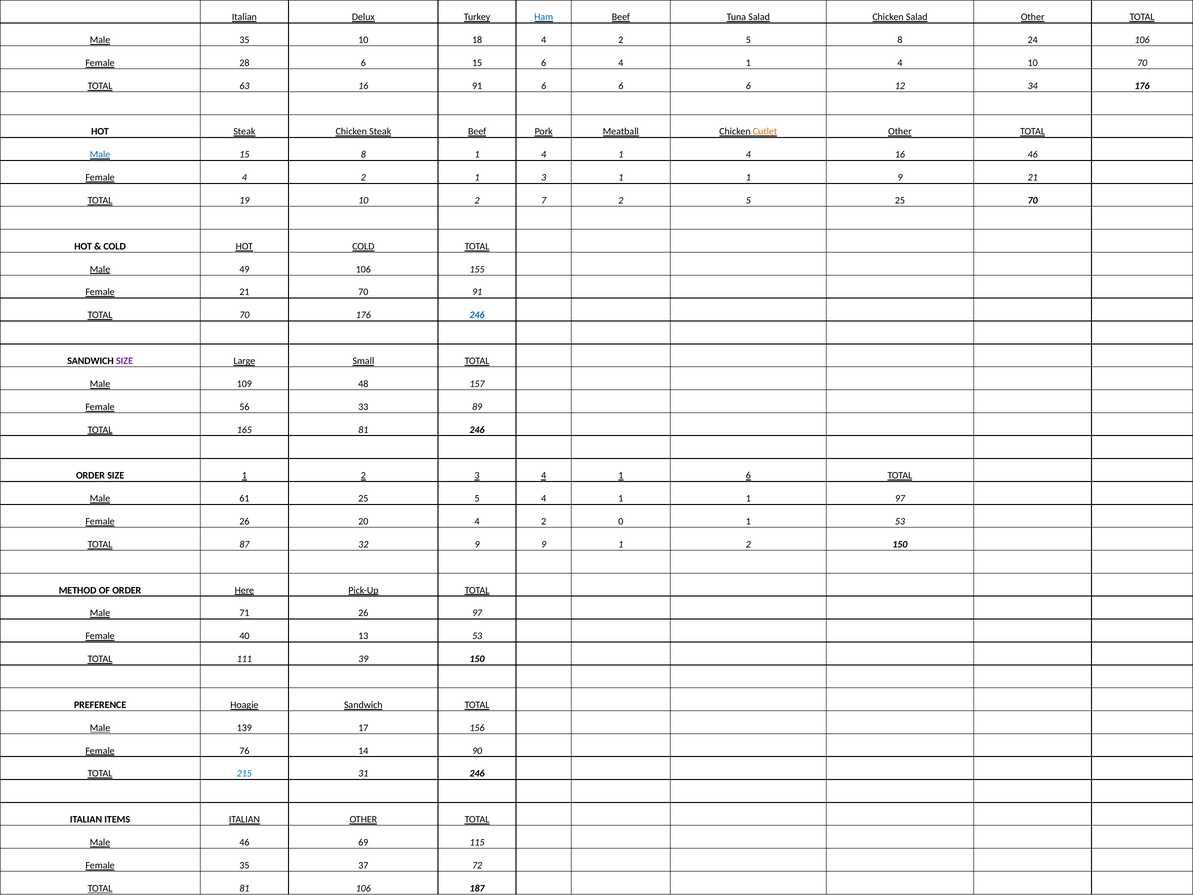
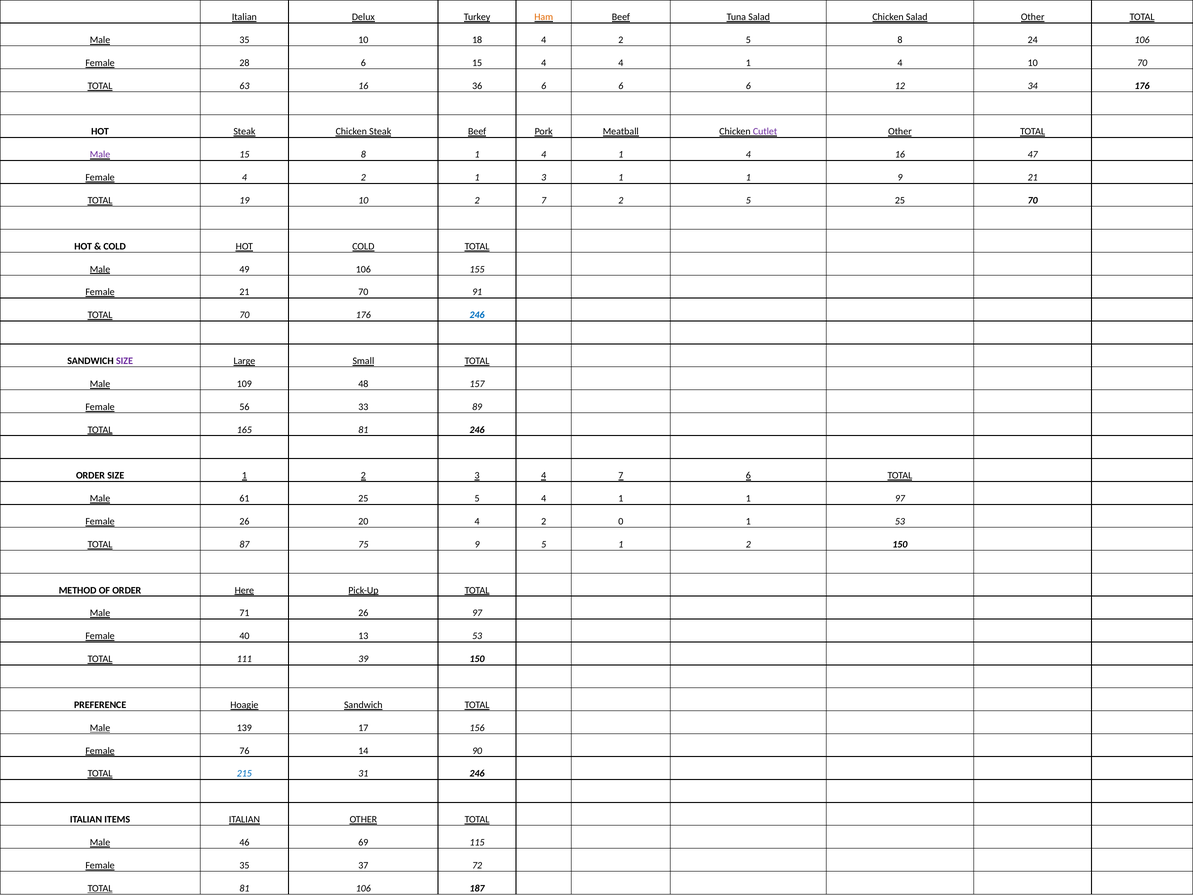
Ham colour: blue -> orange
15 6: 6 -> 4
16 91: 91 -> 36
Cutlet colour: orange -> purple
Male at (100, 155) colour: blue -> purple
16 46: 46 -> 47
3 4 1: 1 -> 7
32: 32 -> 75
9 9: 9 -> 5
